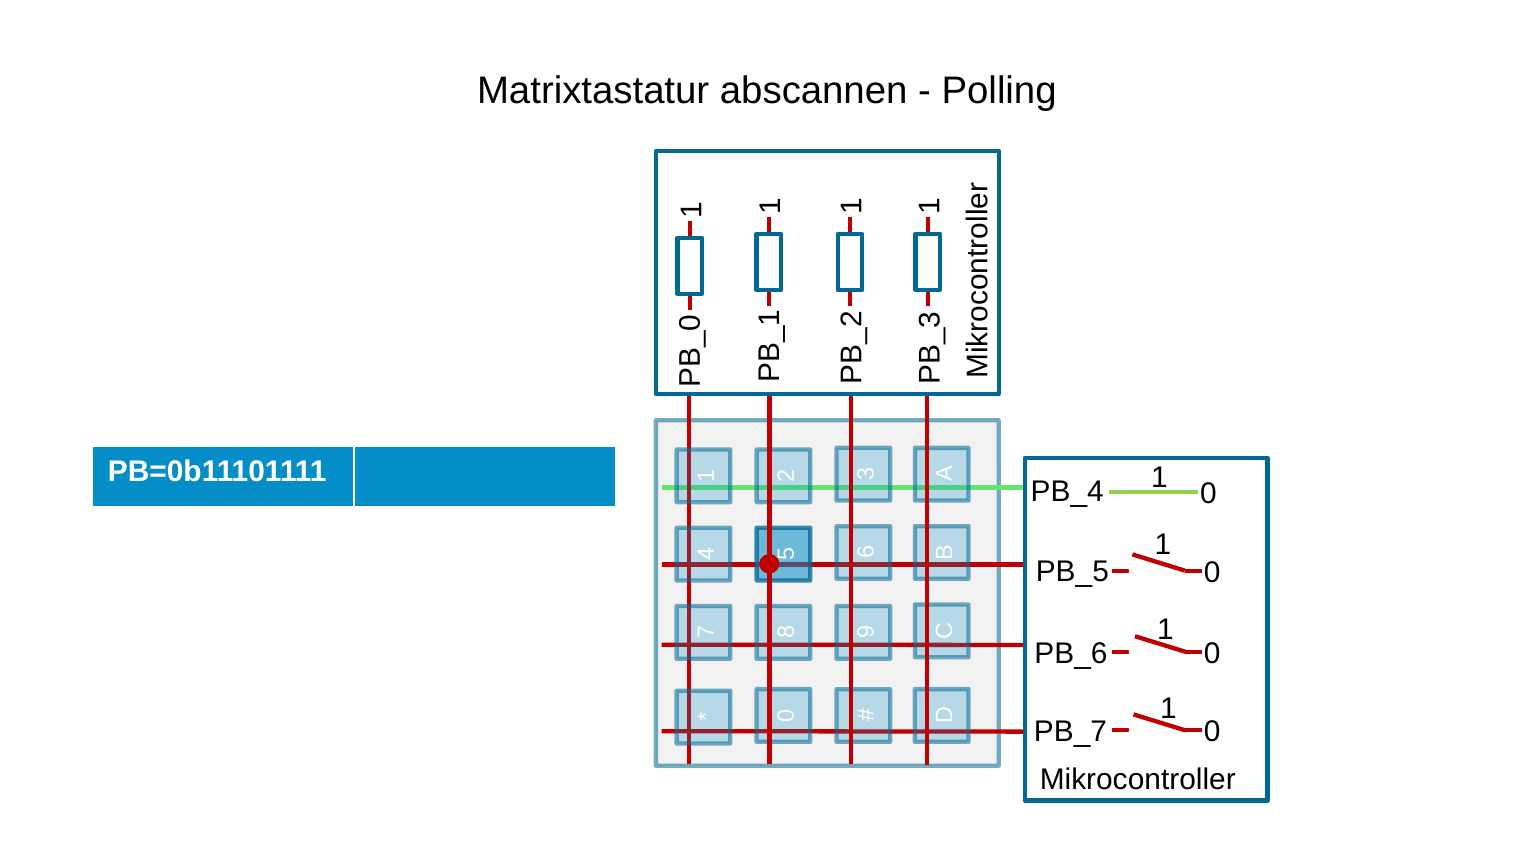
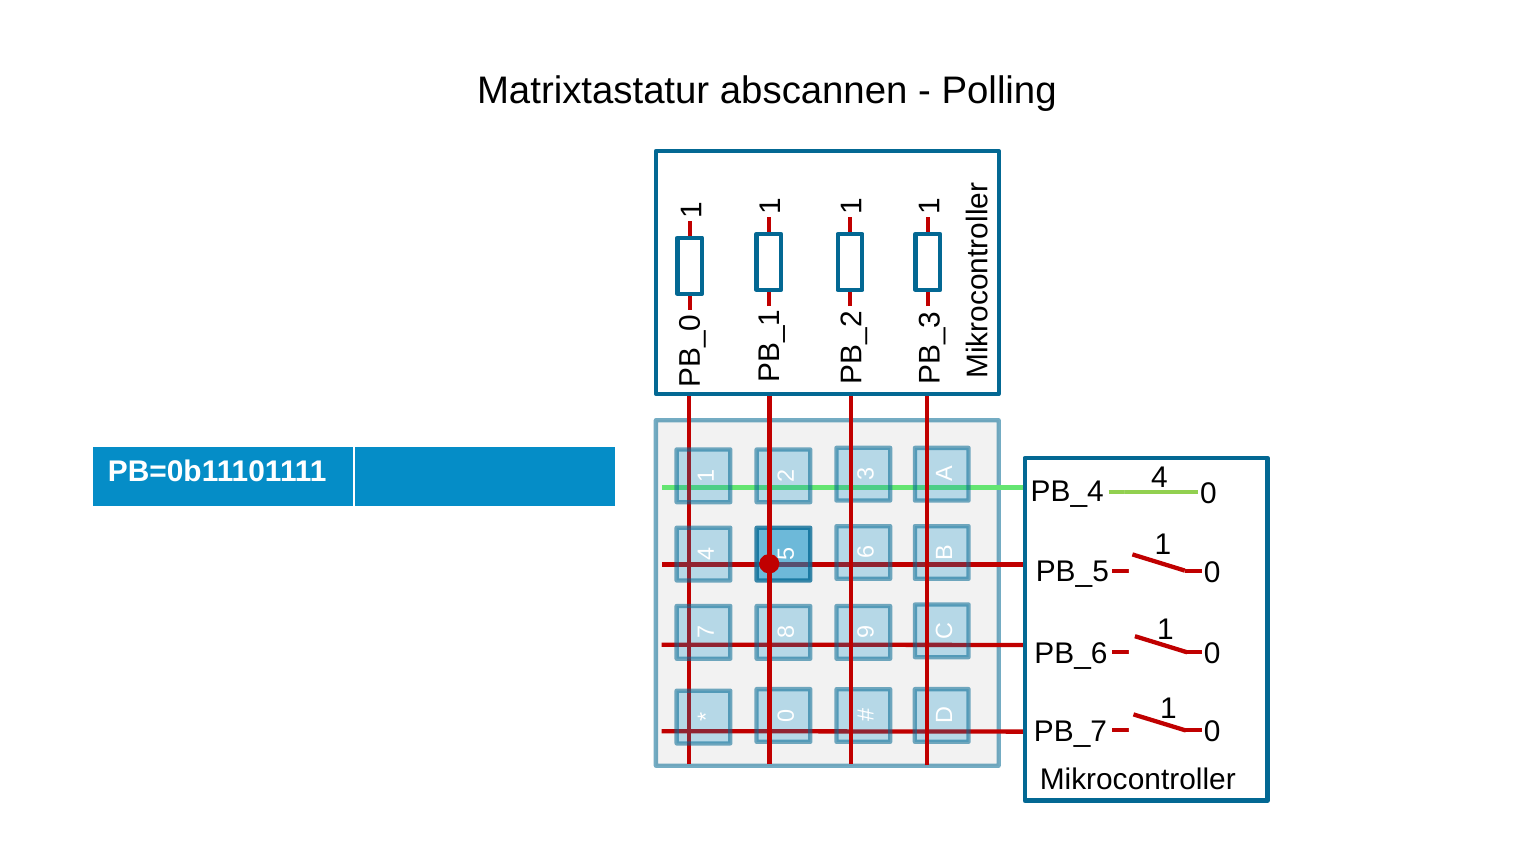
PB=0b11101111 1: 1 -> 4
